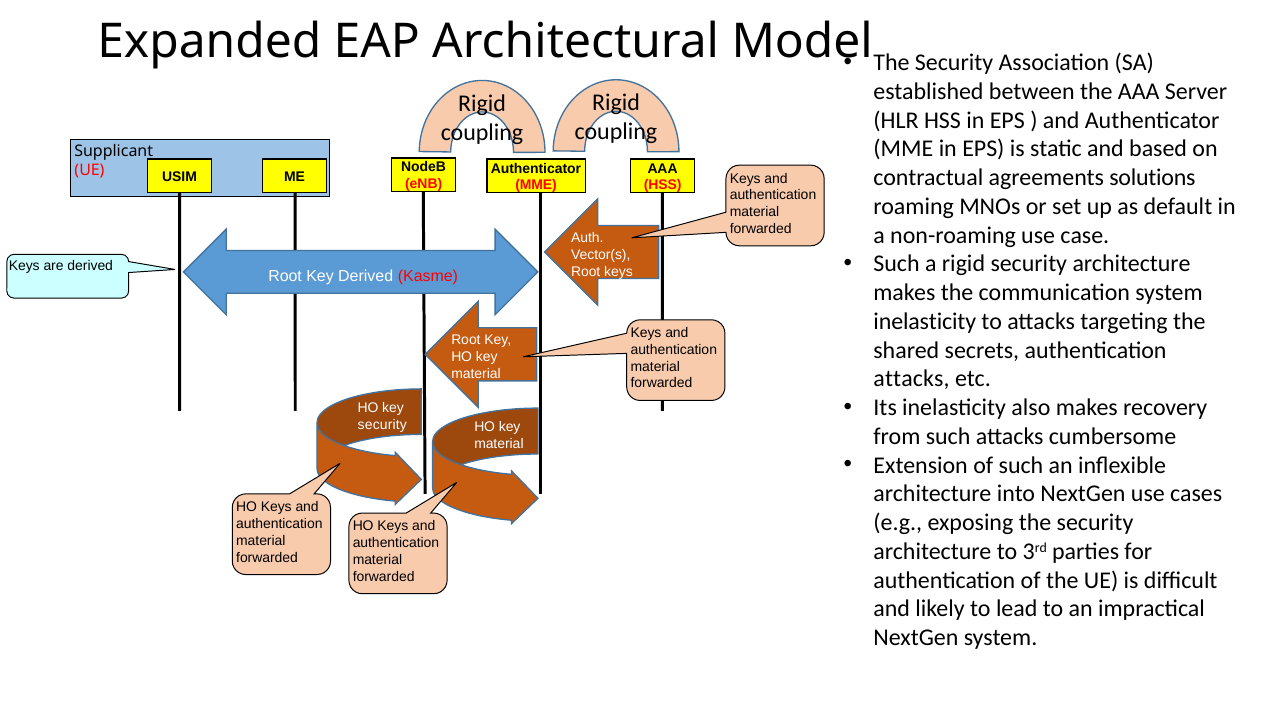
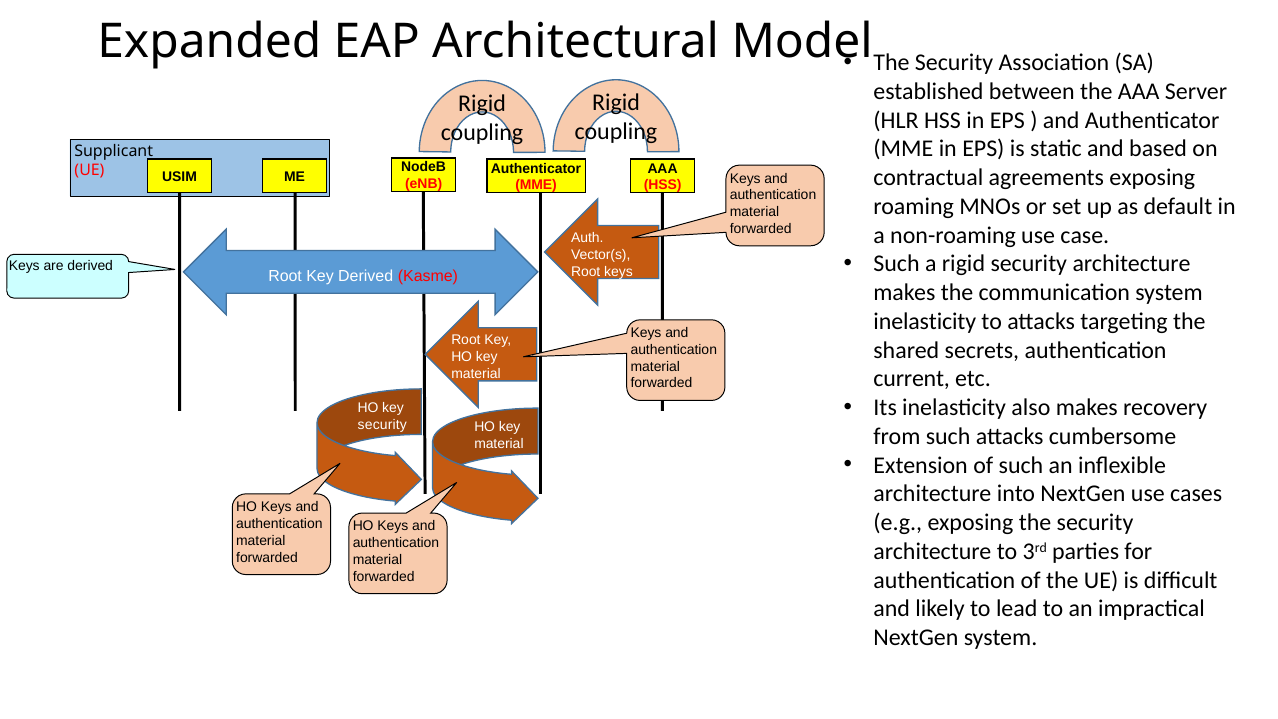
agreements solutions: solutions -> exposing
attacks at (912, 379): attacks -> current
